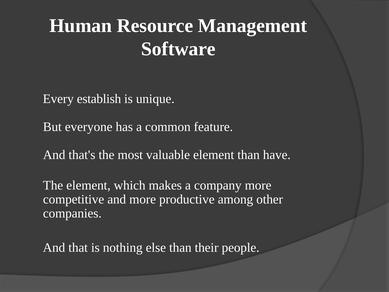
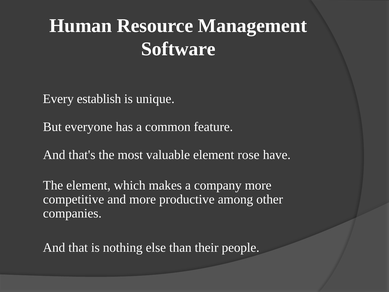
element than: than -> rose
